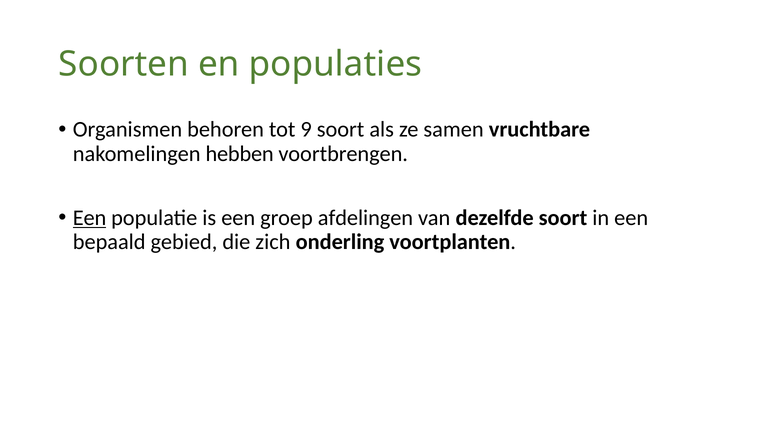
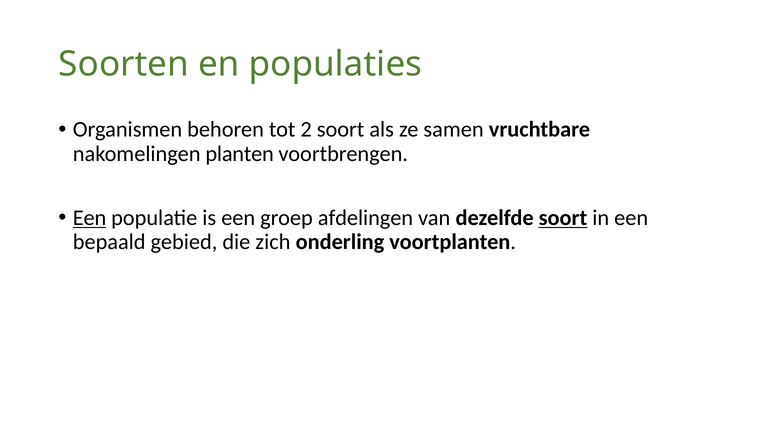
9: 9 -> 2
hebben: hebben -> planten
soort at (563, 218) underline: none -> present
